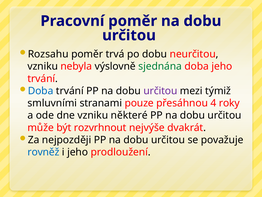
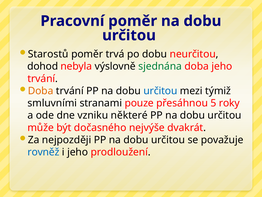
Rozsahu: Rozsahu -> Starostů
vzniku at (43, 66): vzniku -> dohod
Doba at (41, 91) colour: blue -> orange
určitou at (160, 91) colour: purple -> blue
4: 4 -> 5
rozvrhnout: rozvrhnout -> dočasného
